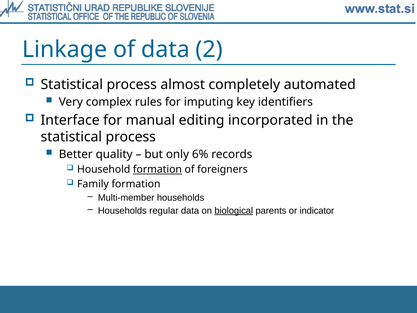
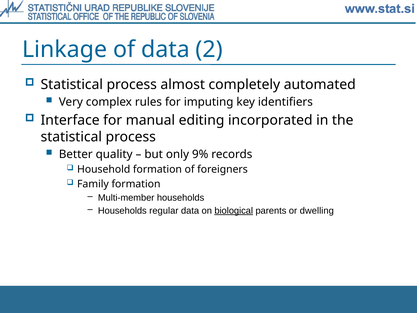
6%: 6% -> 9%
formation at (157, 169) underline: present -> none
indicator: indicator -> dwelling
